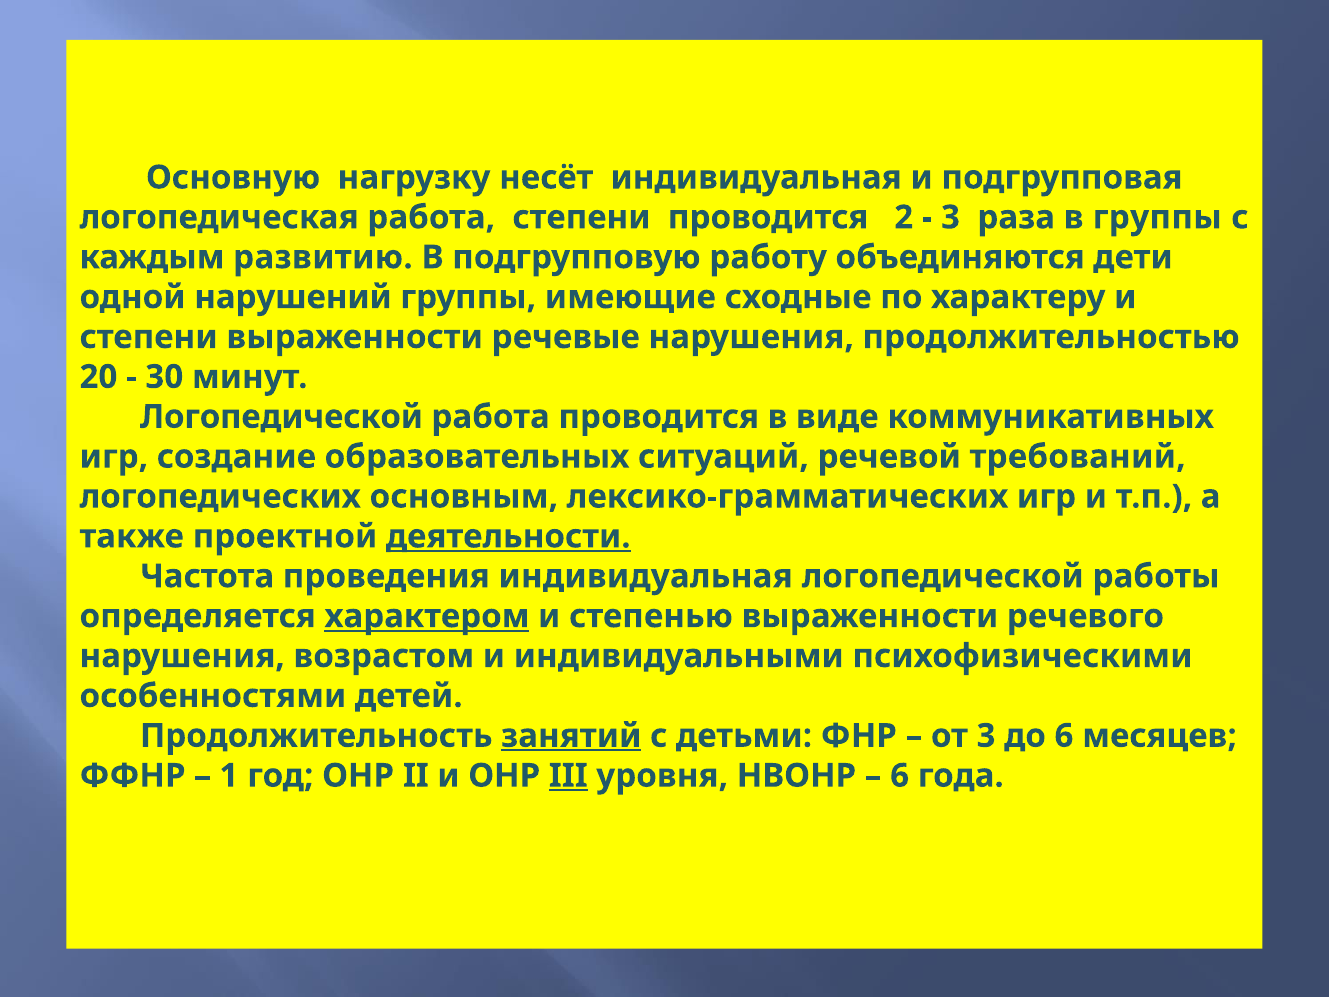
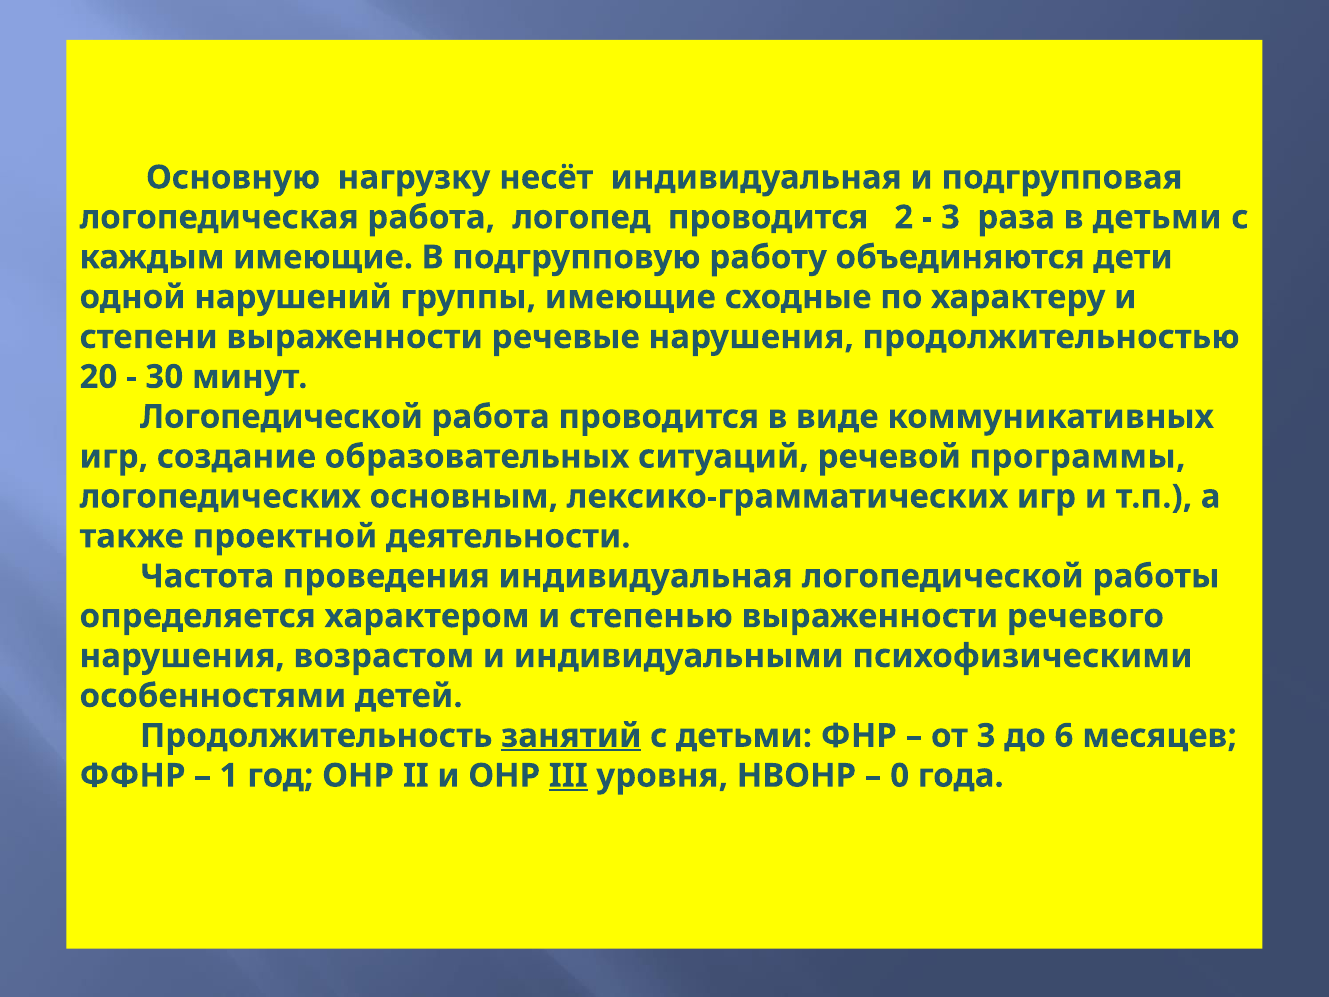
работа степени: степени -> логопед
в группы: группы -> детьми
каждым развитию: развитию -> имеющие
требований: требований -> программы
деятельности underline: present -> none
характером underline: present -> none
6 at (900, 776): 6 -> 0
